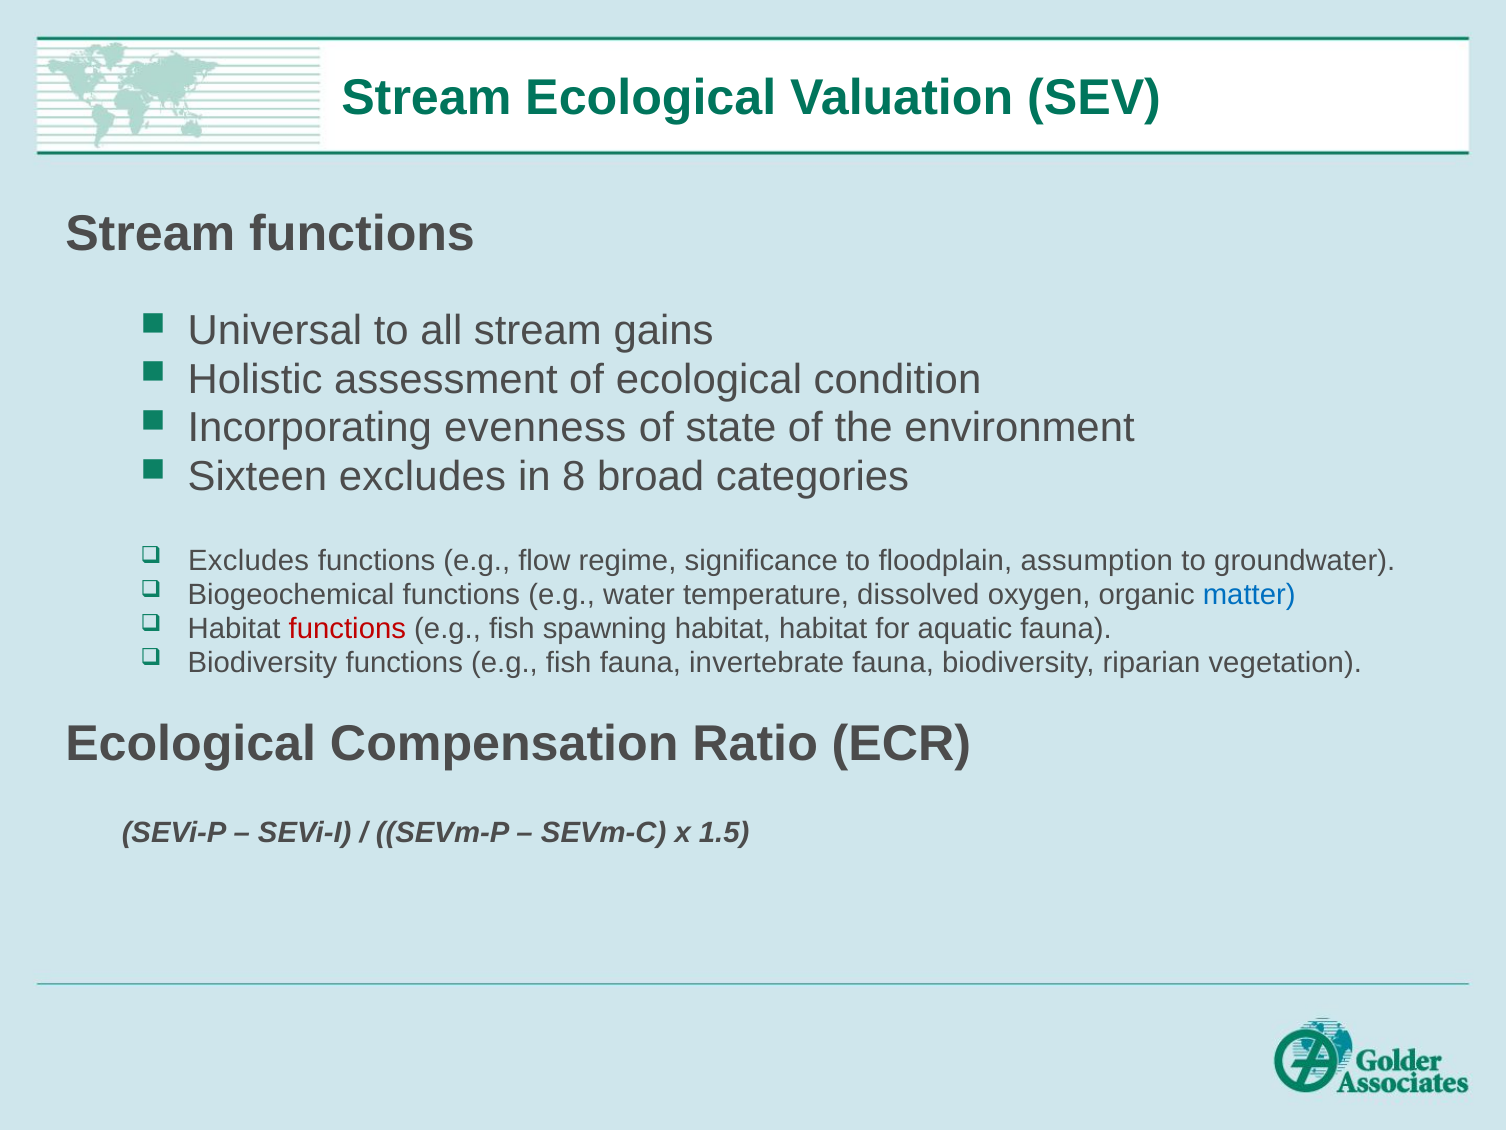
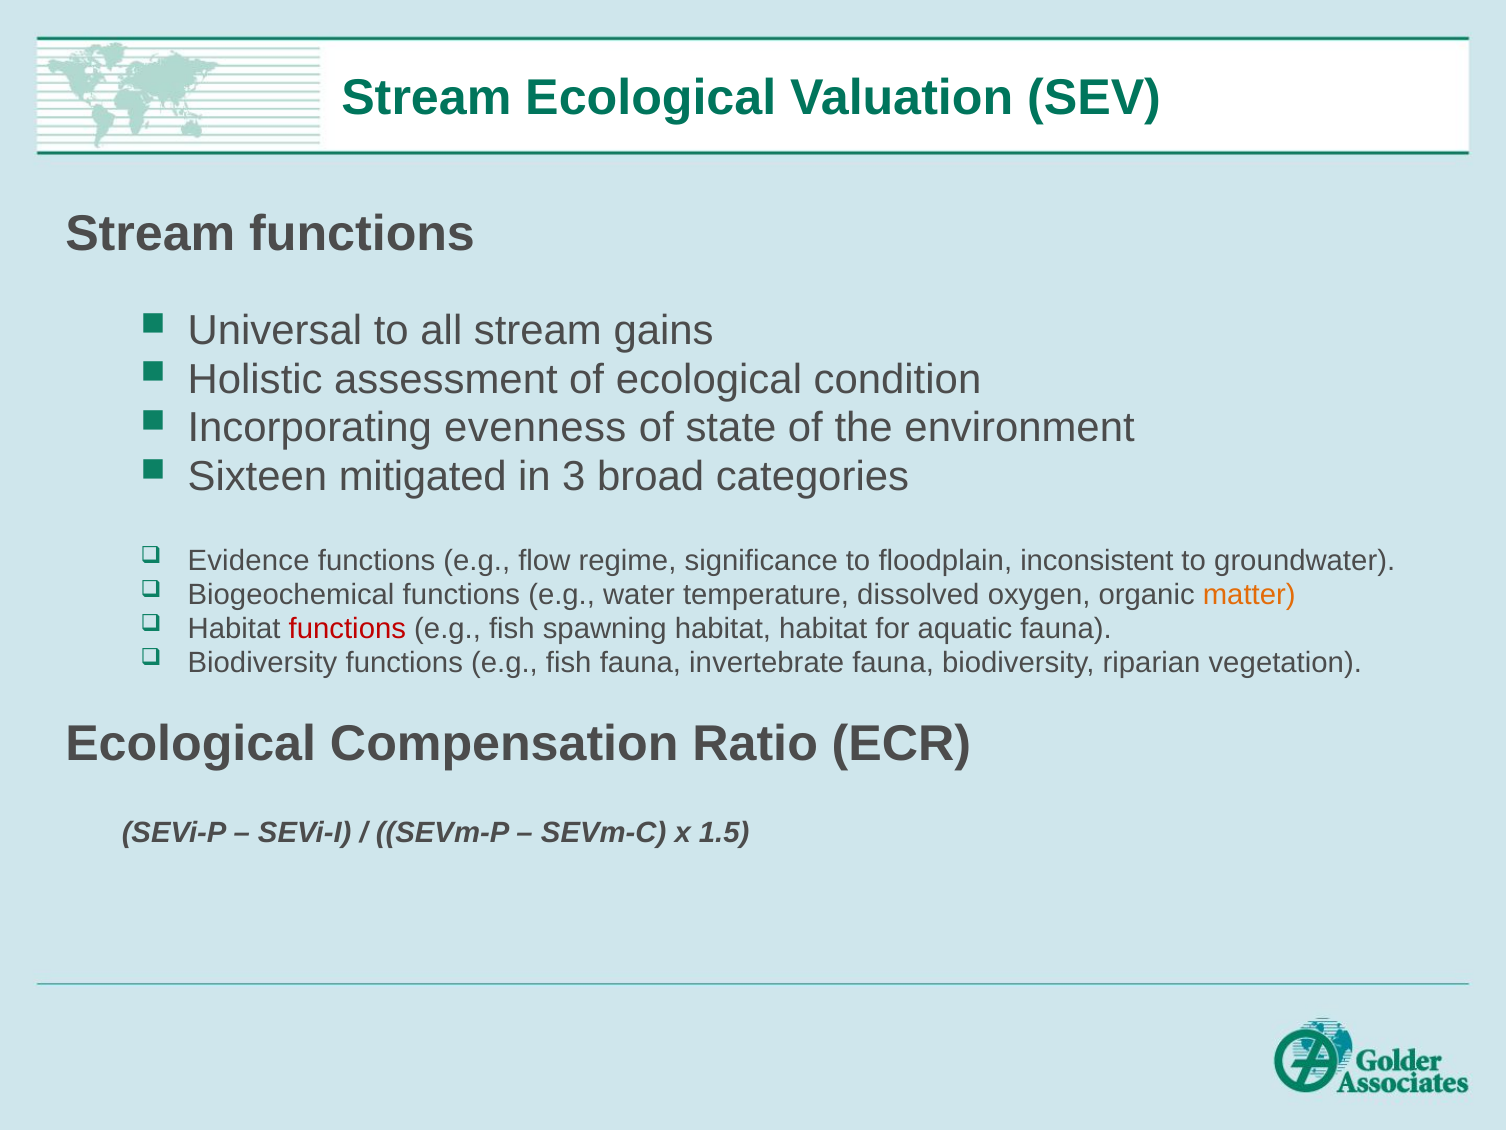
Sixteen excludes: excludes -> mitigated
8: 8 -> 3
Excludes at (249, 560): Excludes -> Evidence
assumption: assumption -> inconsistent
matter colour: blue -> orange
